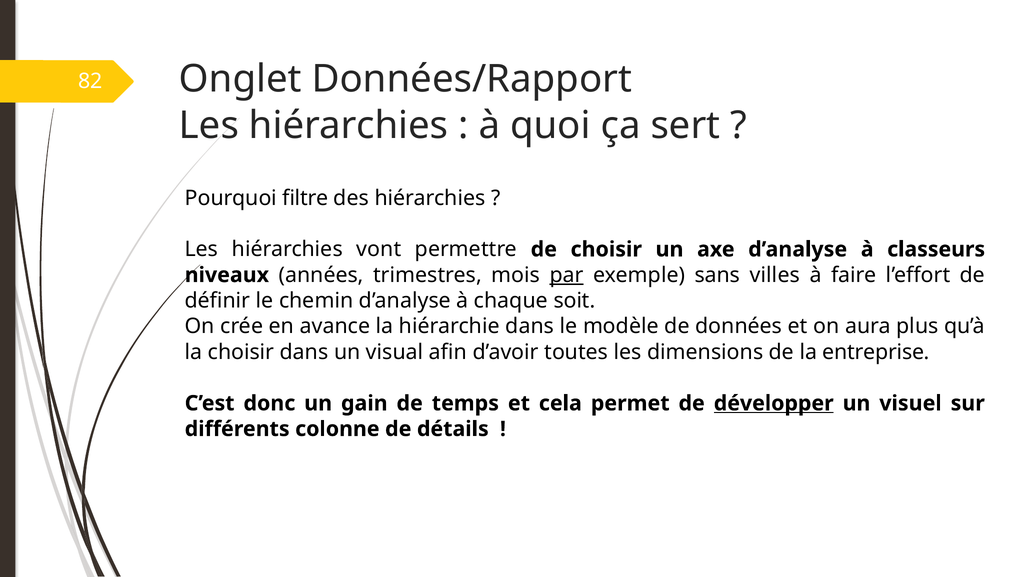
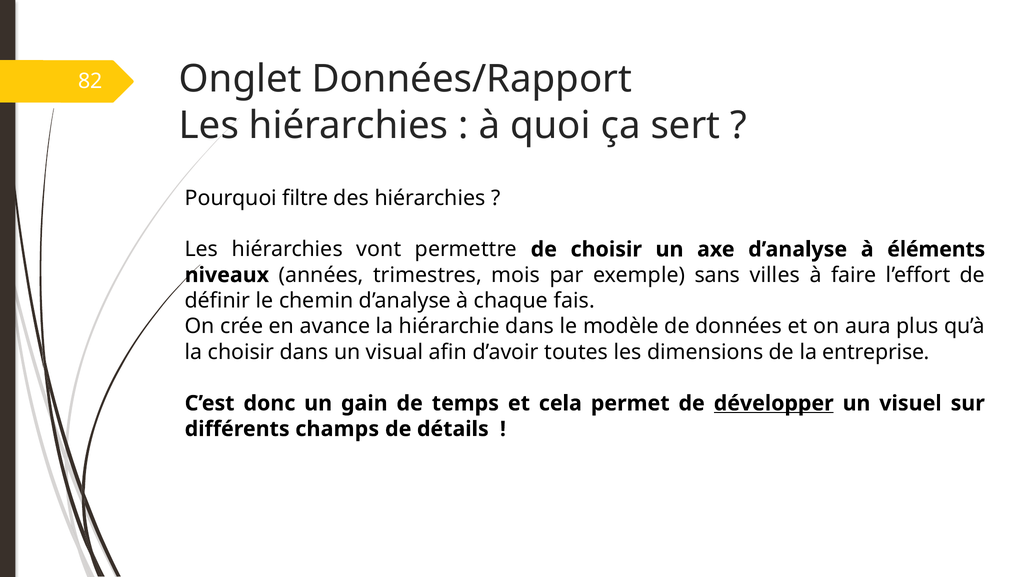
classeurs: classeurs -> éléments
par underline: present -> none
soit: soit -> fais
colonne: colonne -> champs
